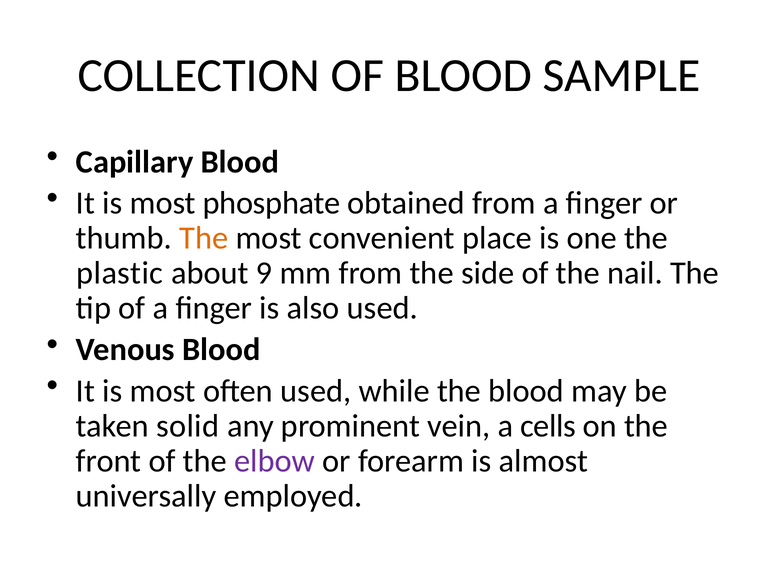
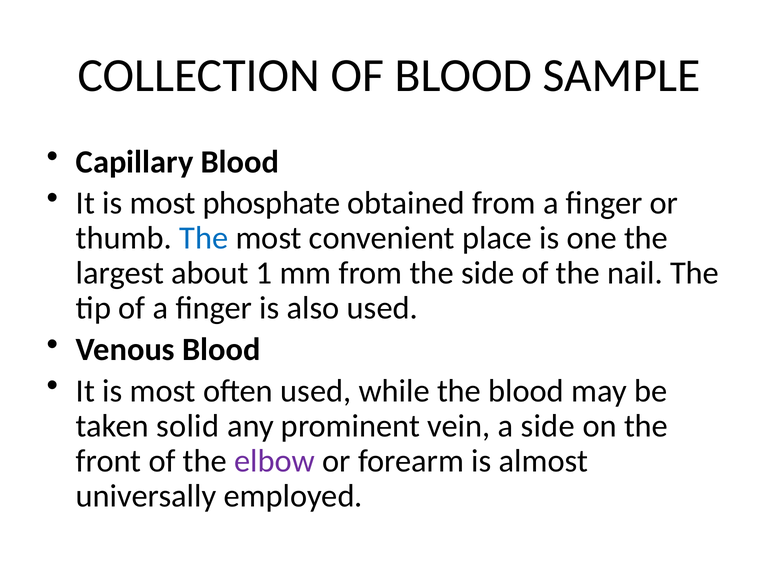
The at (204, 238) colour: orange -> blue
plastic: plastic -> largest
9: 9 -> 1
a cells: cells -> side
